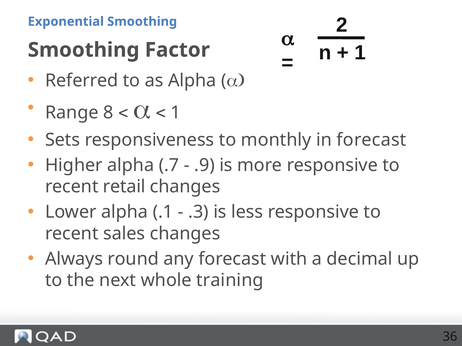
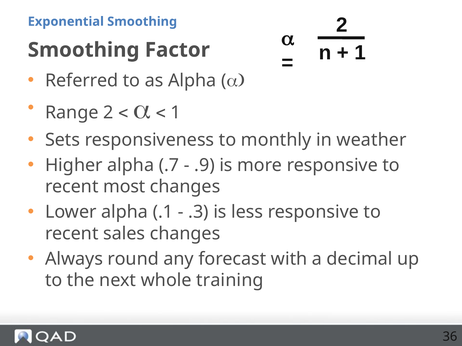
Range 8: 8 -> 2
in forecast: forecast -> weather
retail: retail -> most
